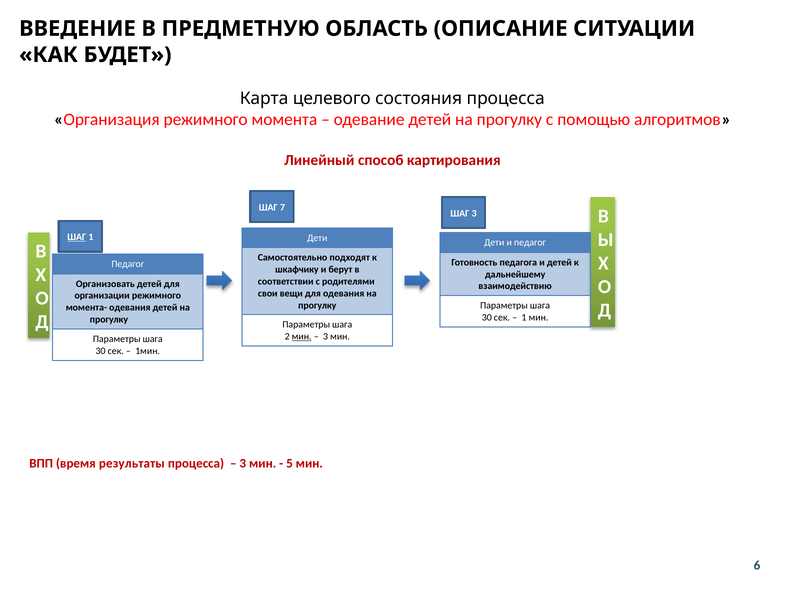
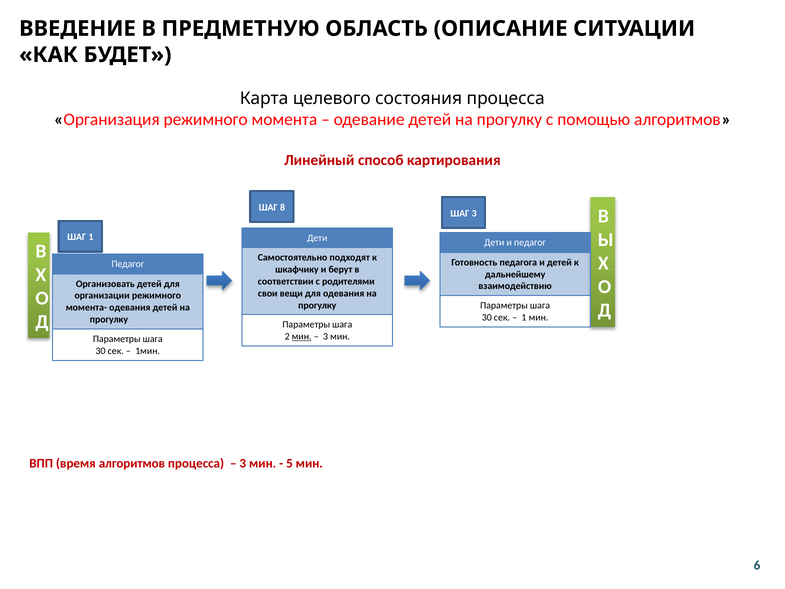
7: 7 -> 8
ШАГ at (77, 237) underline: present -> none
время результаты: результаты -> алгоритмов
